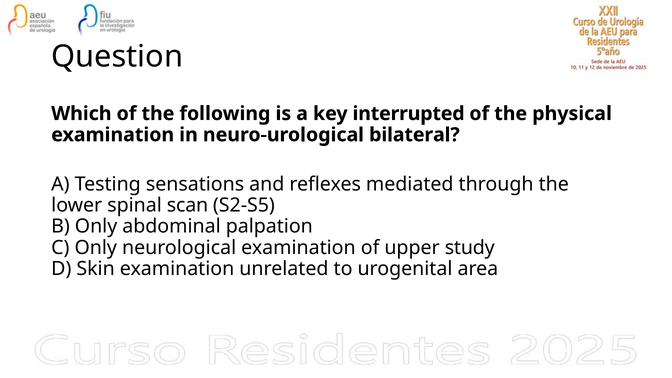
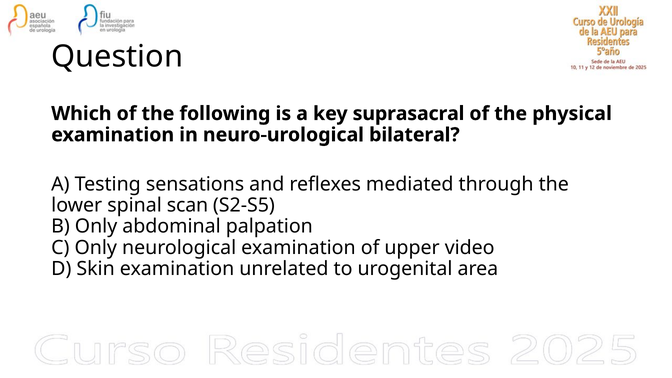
interrupted: interrupted -> suprasacral
study: study -> video
